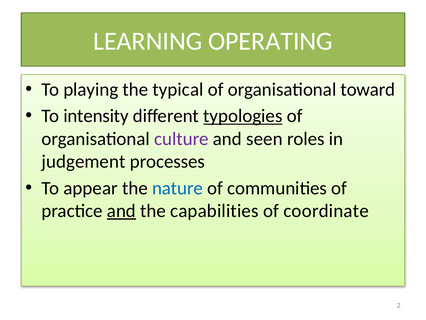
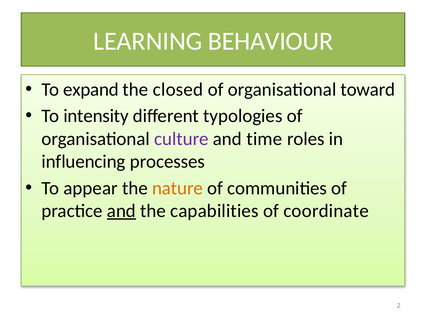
OPERATING: OPERATING -> BEHAVIOUR
playing: playing -> expand
typical: typical -> closed
typologies underline: present -> none
seen: seen -> time
judgement: judgement -> influencing
nature colour: blue -> orange
